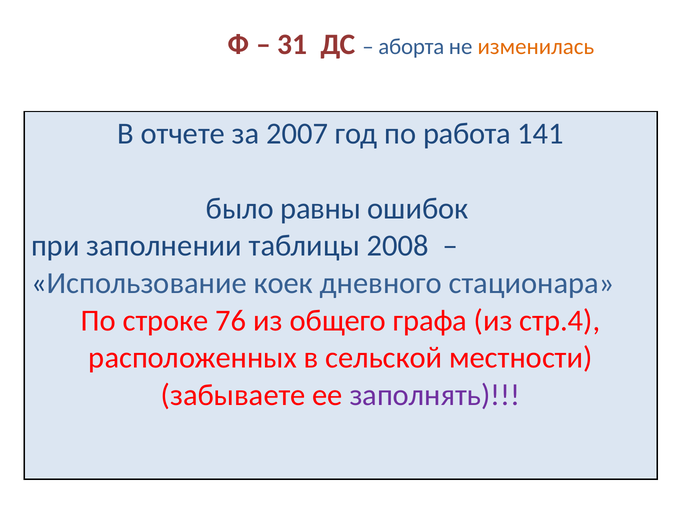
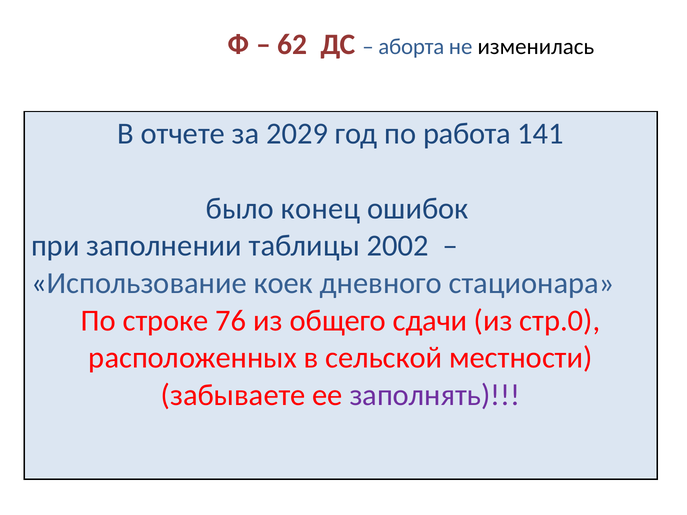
31: 31 -> 62
изменилась colour: orange -> black
2007: 2007 -> 2029
равны: равны -> конец
2008: 2008 -> 2002
графа: графа -> сдачи
стр.4: стр.4 -> стр.0
